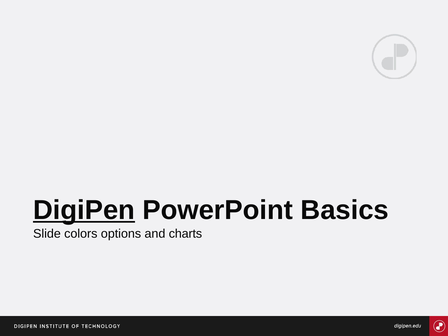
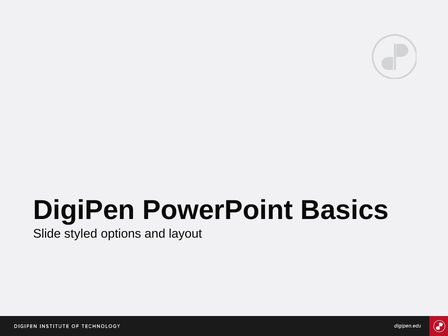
DigiPen underline: present -> none
colors: colors -> styled
charts: charts -> layout
